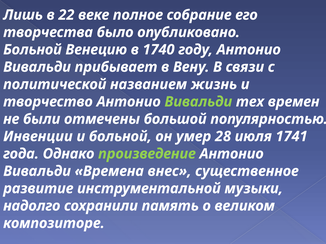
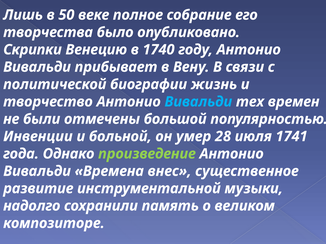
22: 22 -> 50
Больной at (32, 50): Больной -> Скрипки
названием: названием -> биографии
Вивальди at (198, 102) colour: light green -> light blue
